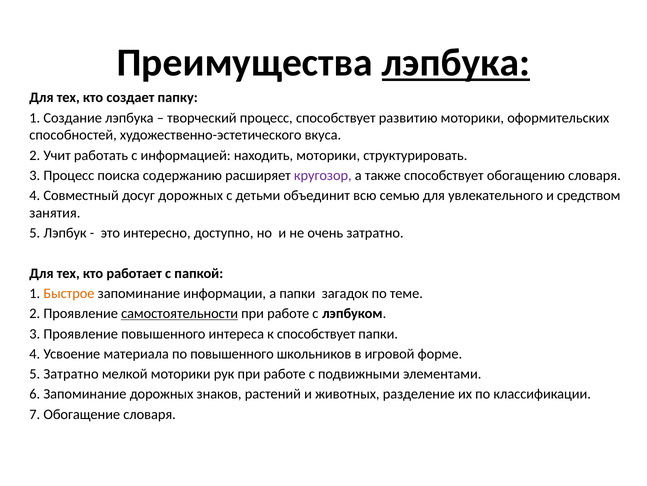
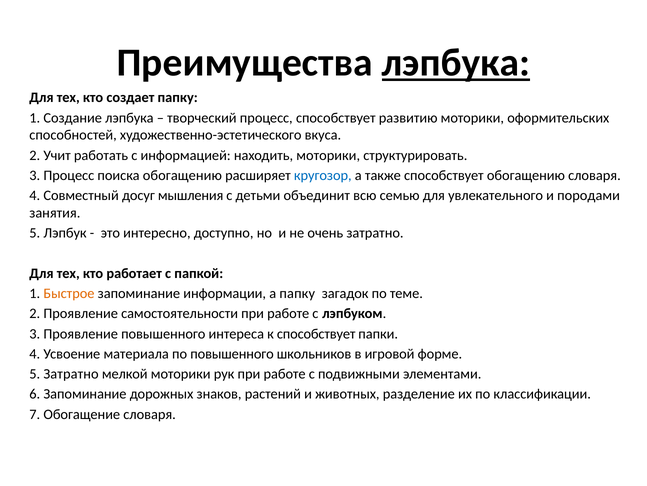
поиска содержанию: содержанию -> обогащению
кругозор colour: purple -> blue
досуг дорожных: дорожных -> мышления
средством: средством -> породами
а папки: папки -> папку
самостоятельности underline: present -> none
